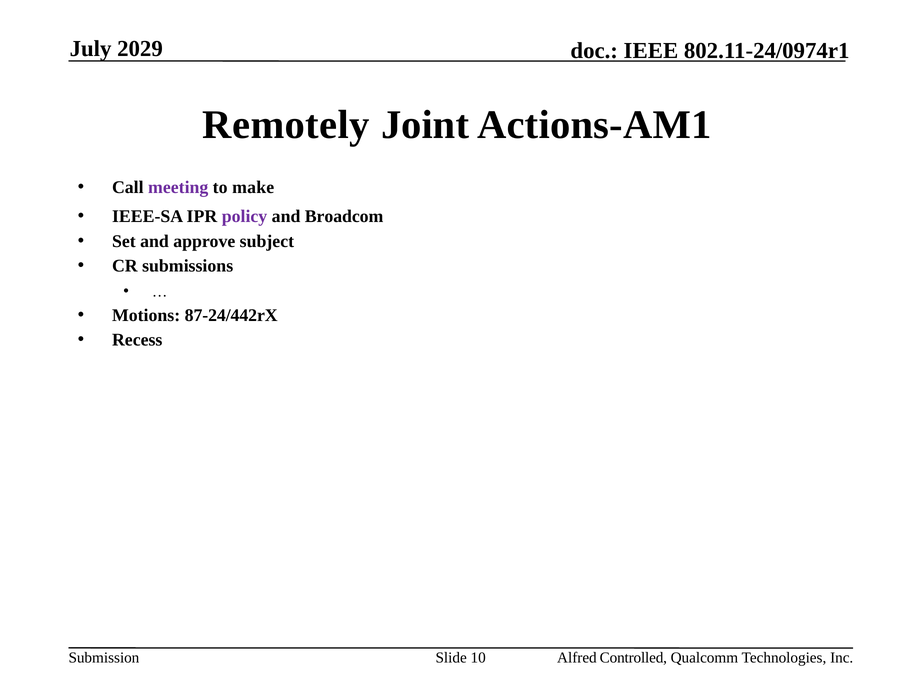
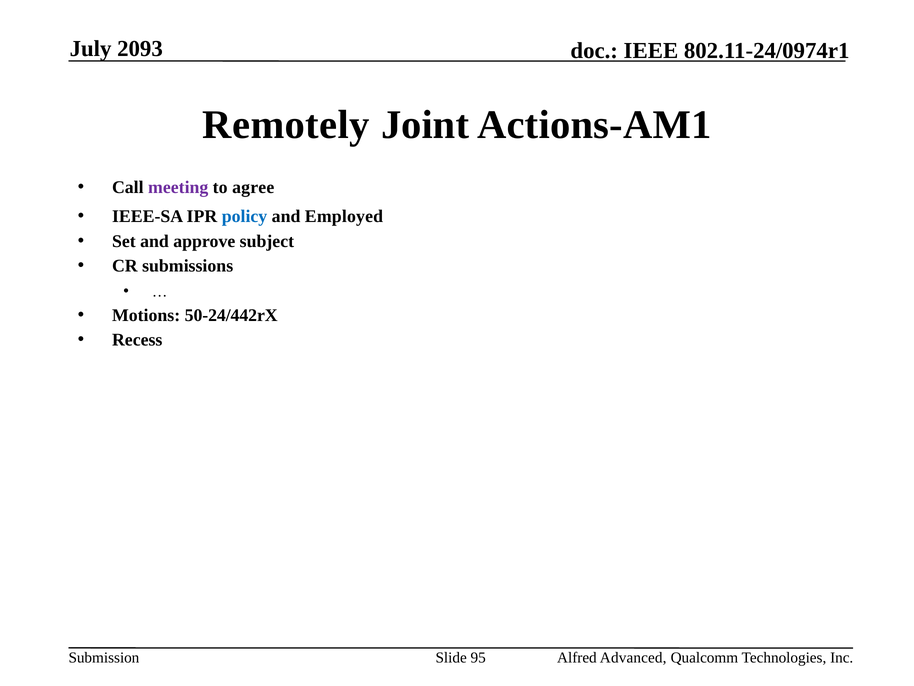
2029: 2029 -> 2093
make: make -> agree
policy colour: purple -> blue
Broadcom: Broadcom -> Employed
87-24/442rX: 87-24/442rX -> 50-24/442rX
10: 10 -> 95
Controlled: Controlled -> Advanced
